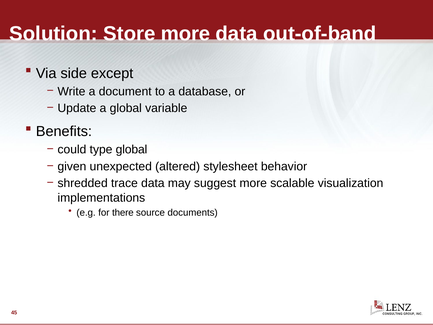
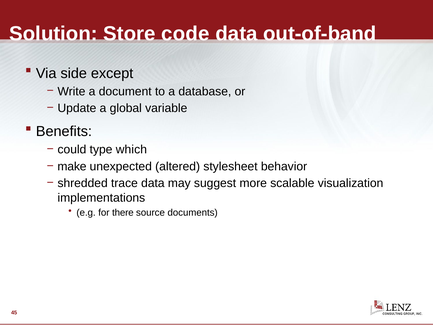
Store more: more -> code
type global: global -> which
given: given -> make
